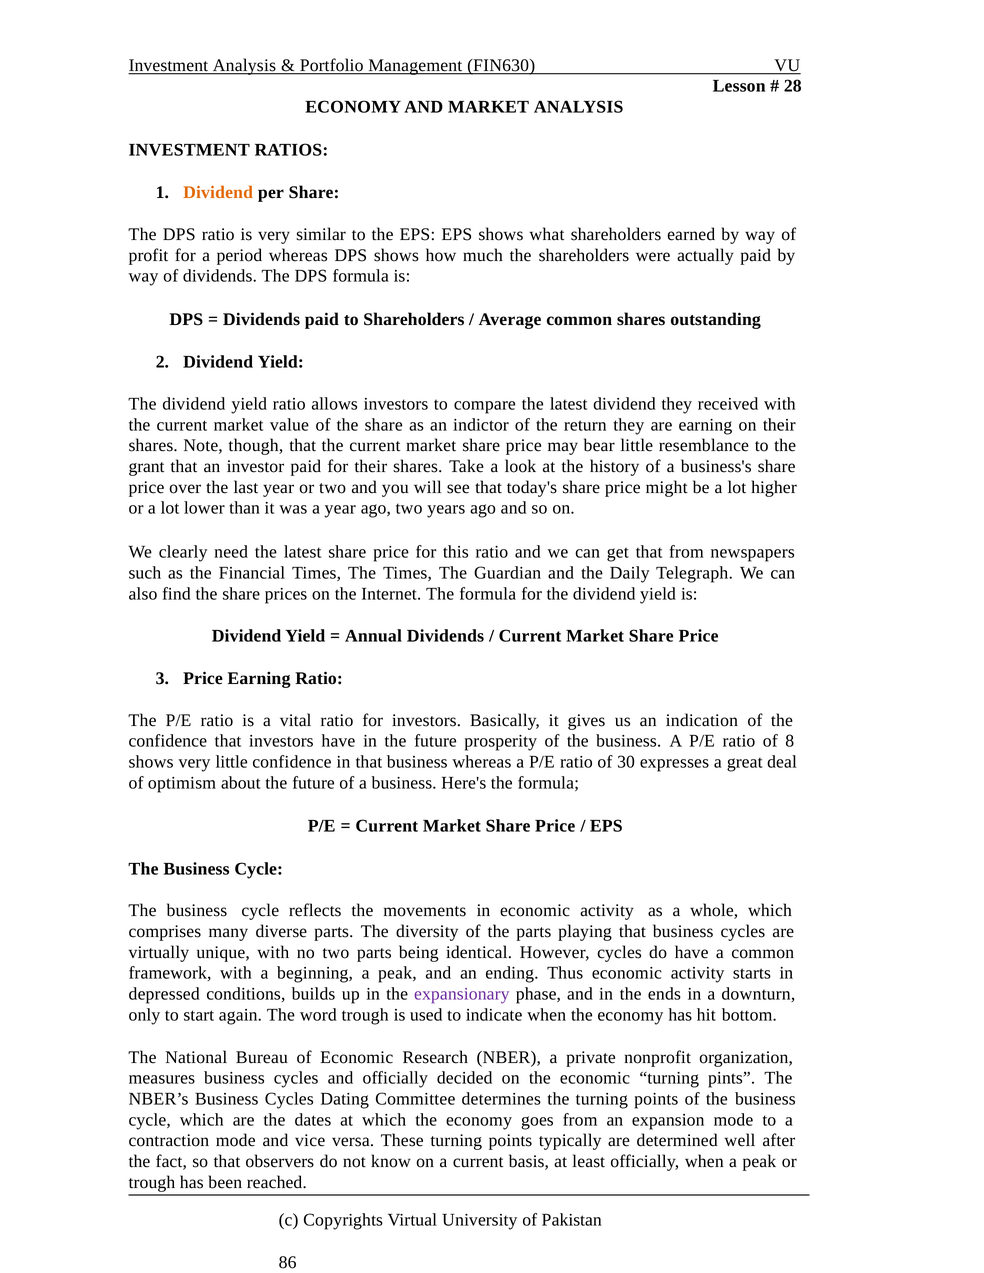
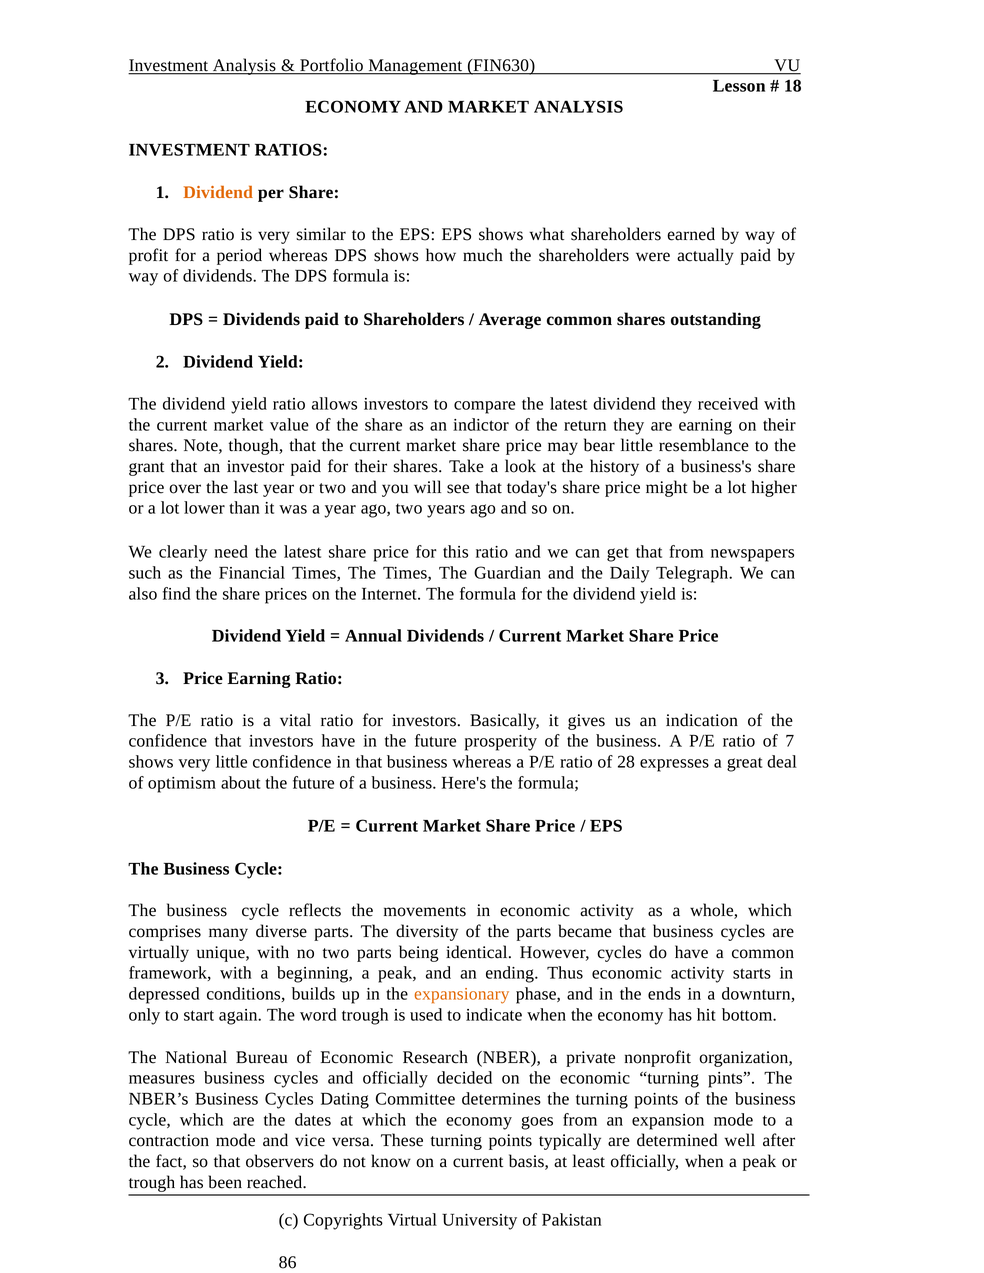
28: 28 -> 18
8: 8 -> 7
30: 30 -> 28
playing: playing -> became
expansionary colour: purple -> orange
